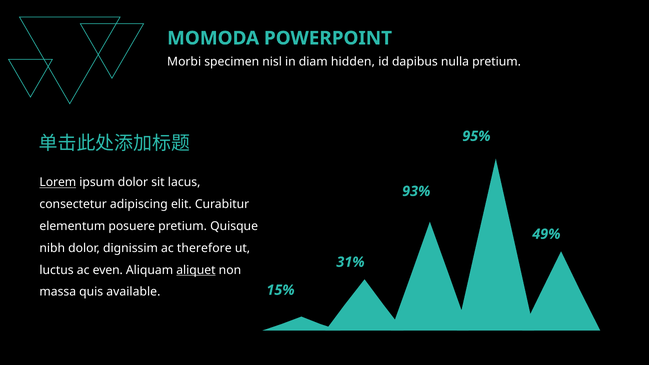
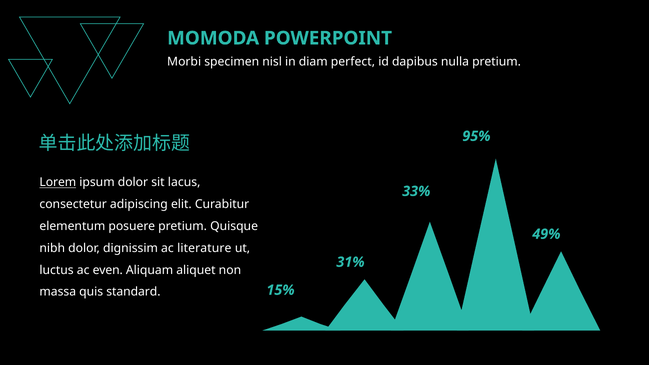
hidden: hidden -> perfect
93%: 93% -> 33%
therefore: therefore -> literature
aliquet underline: present -> none
available: available -> standard
